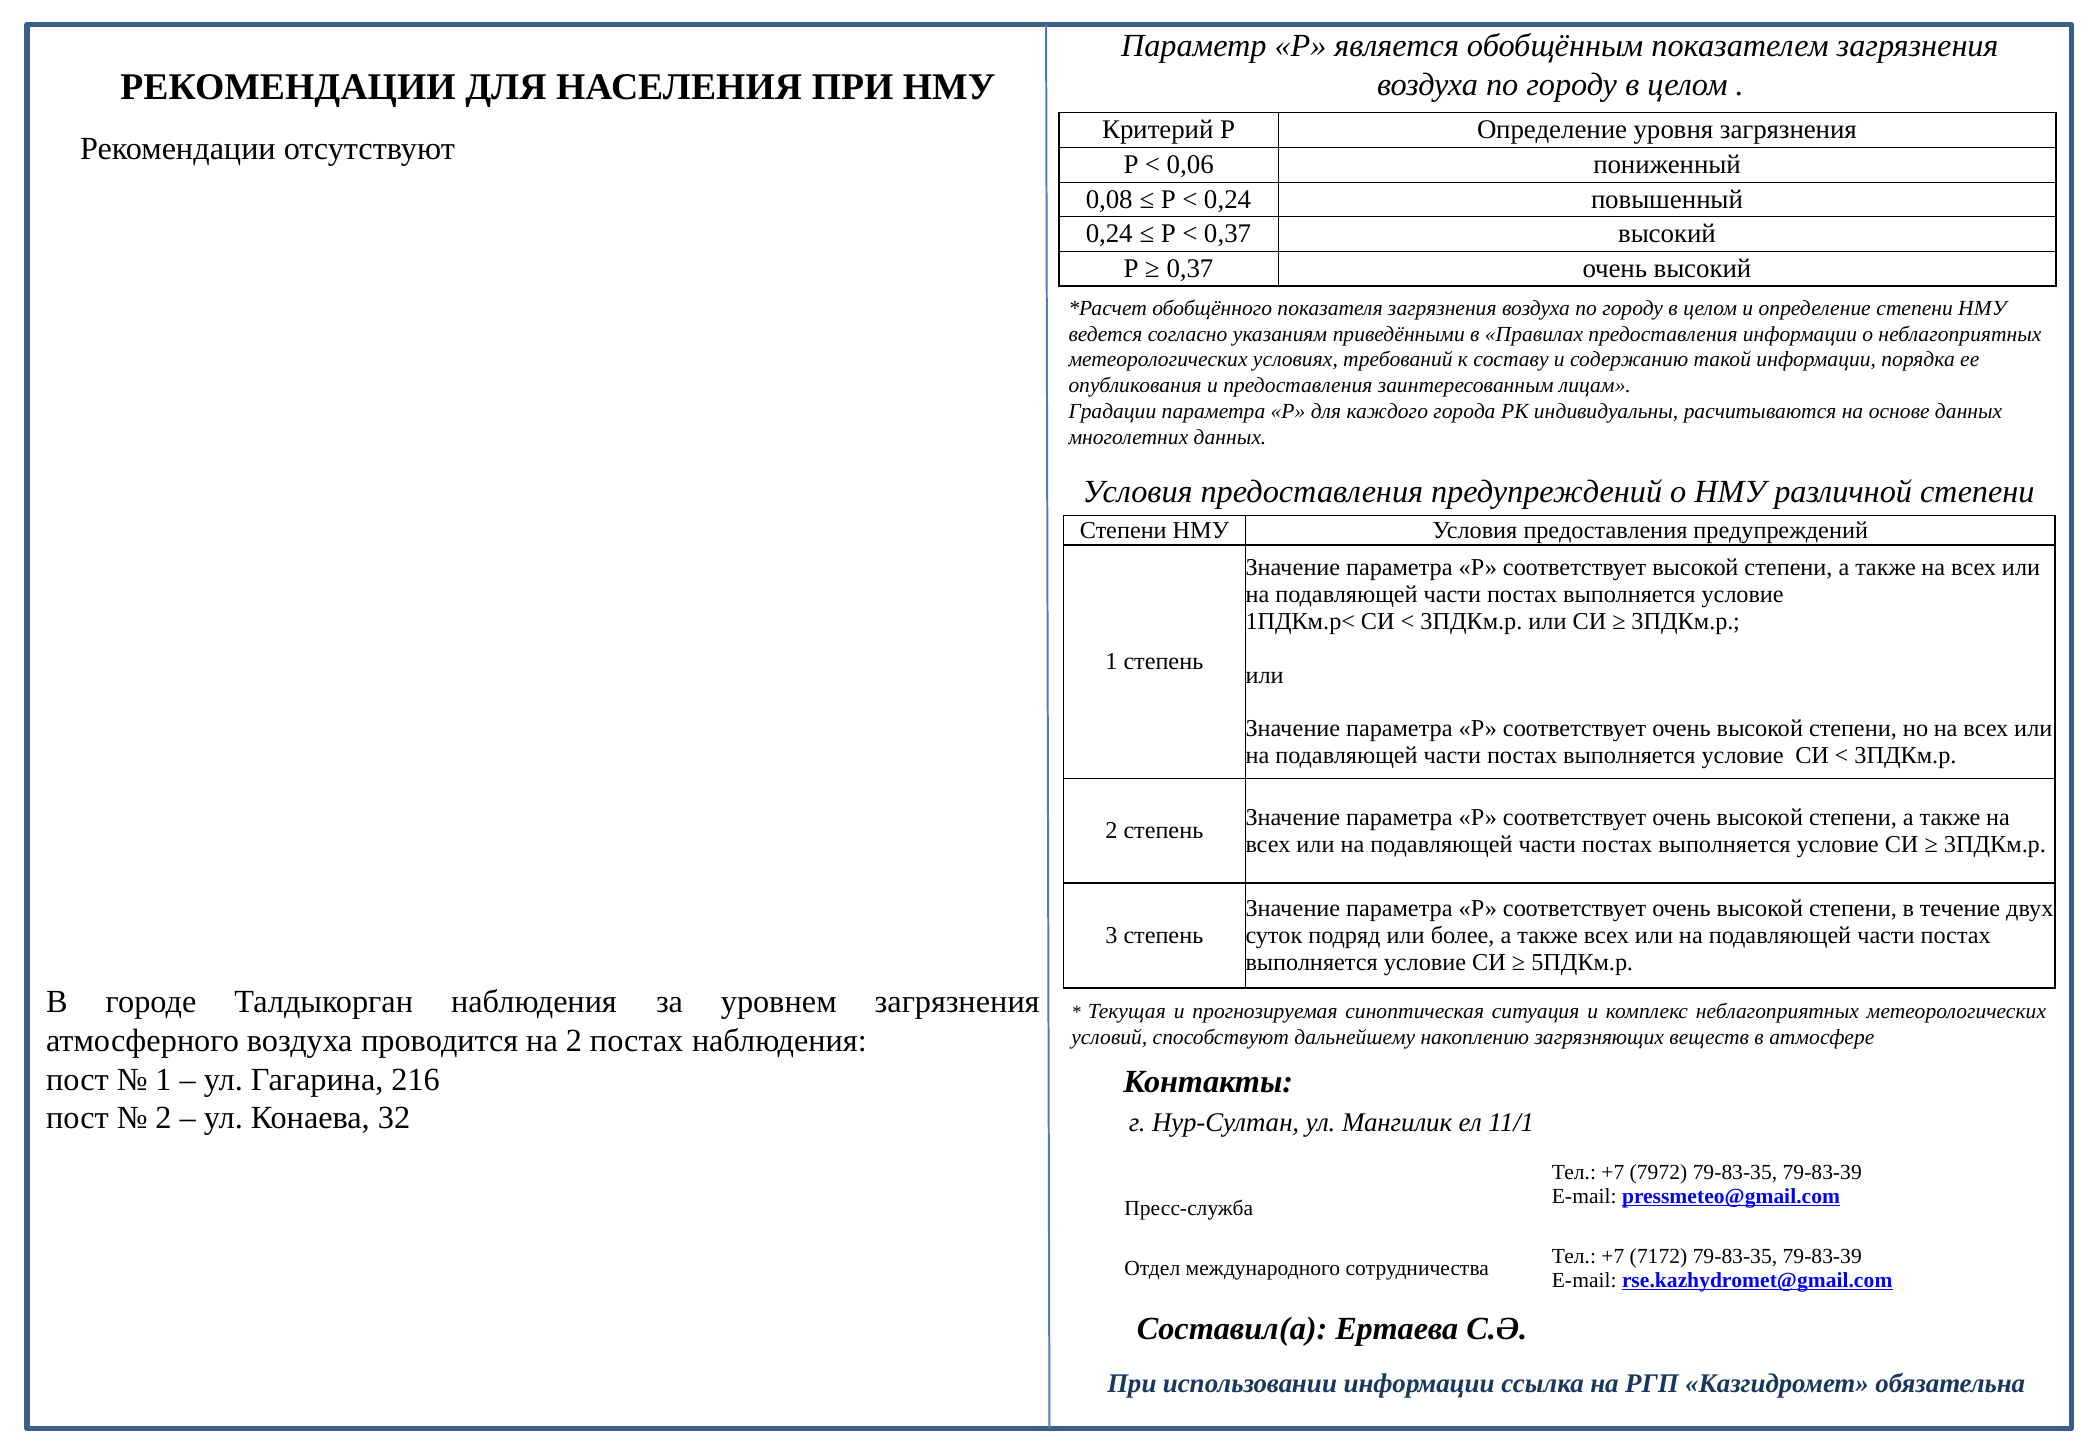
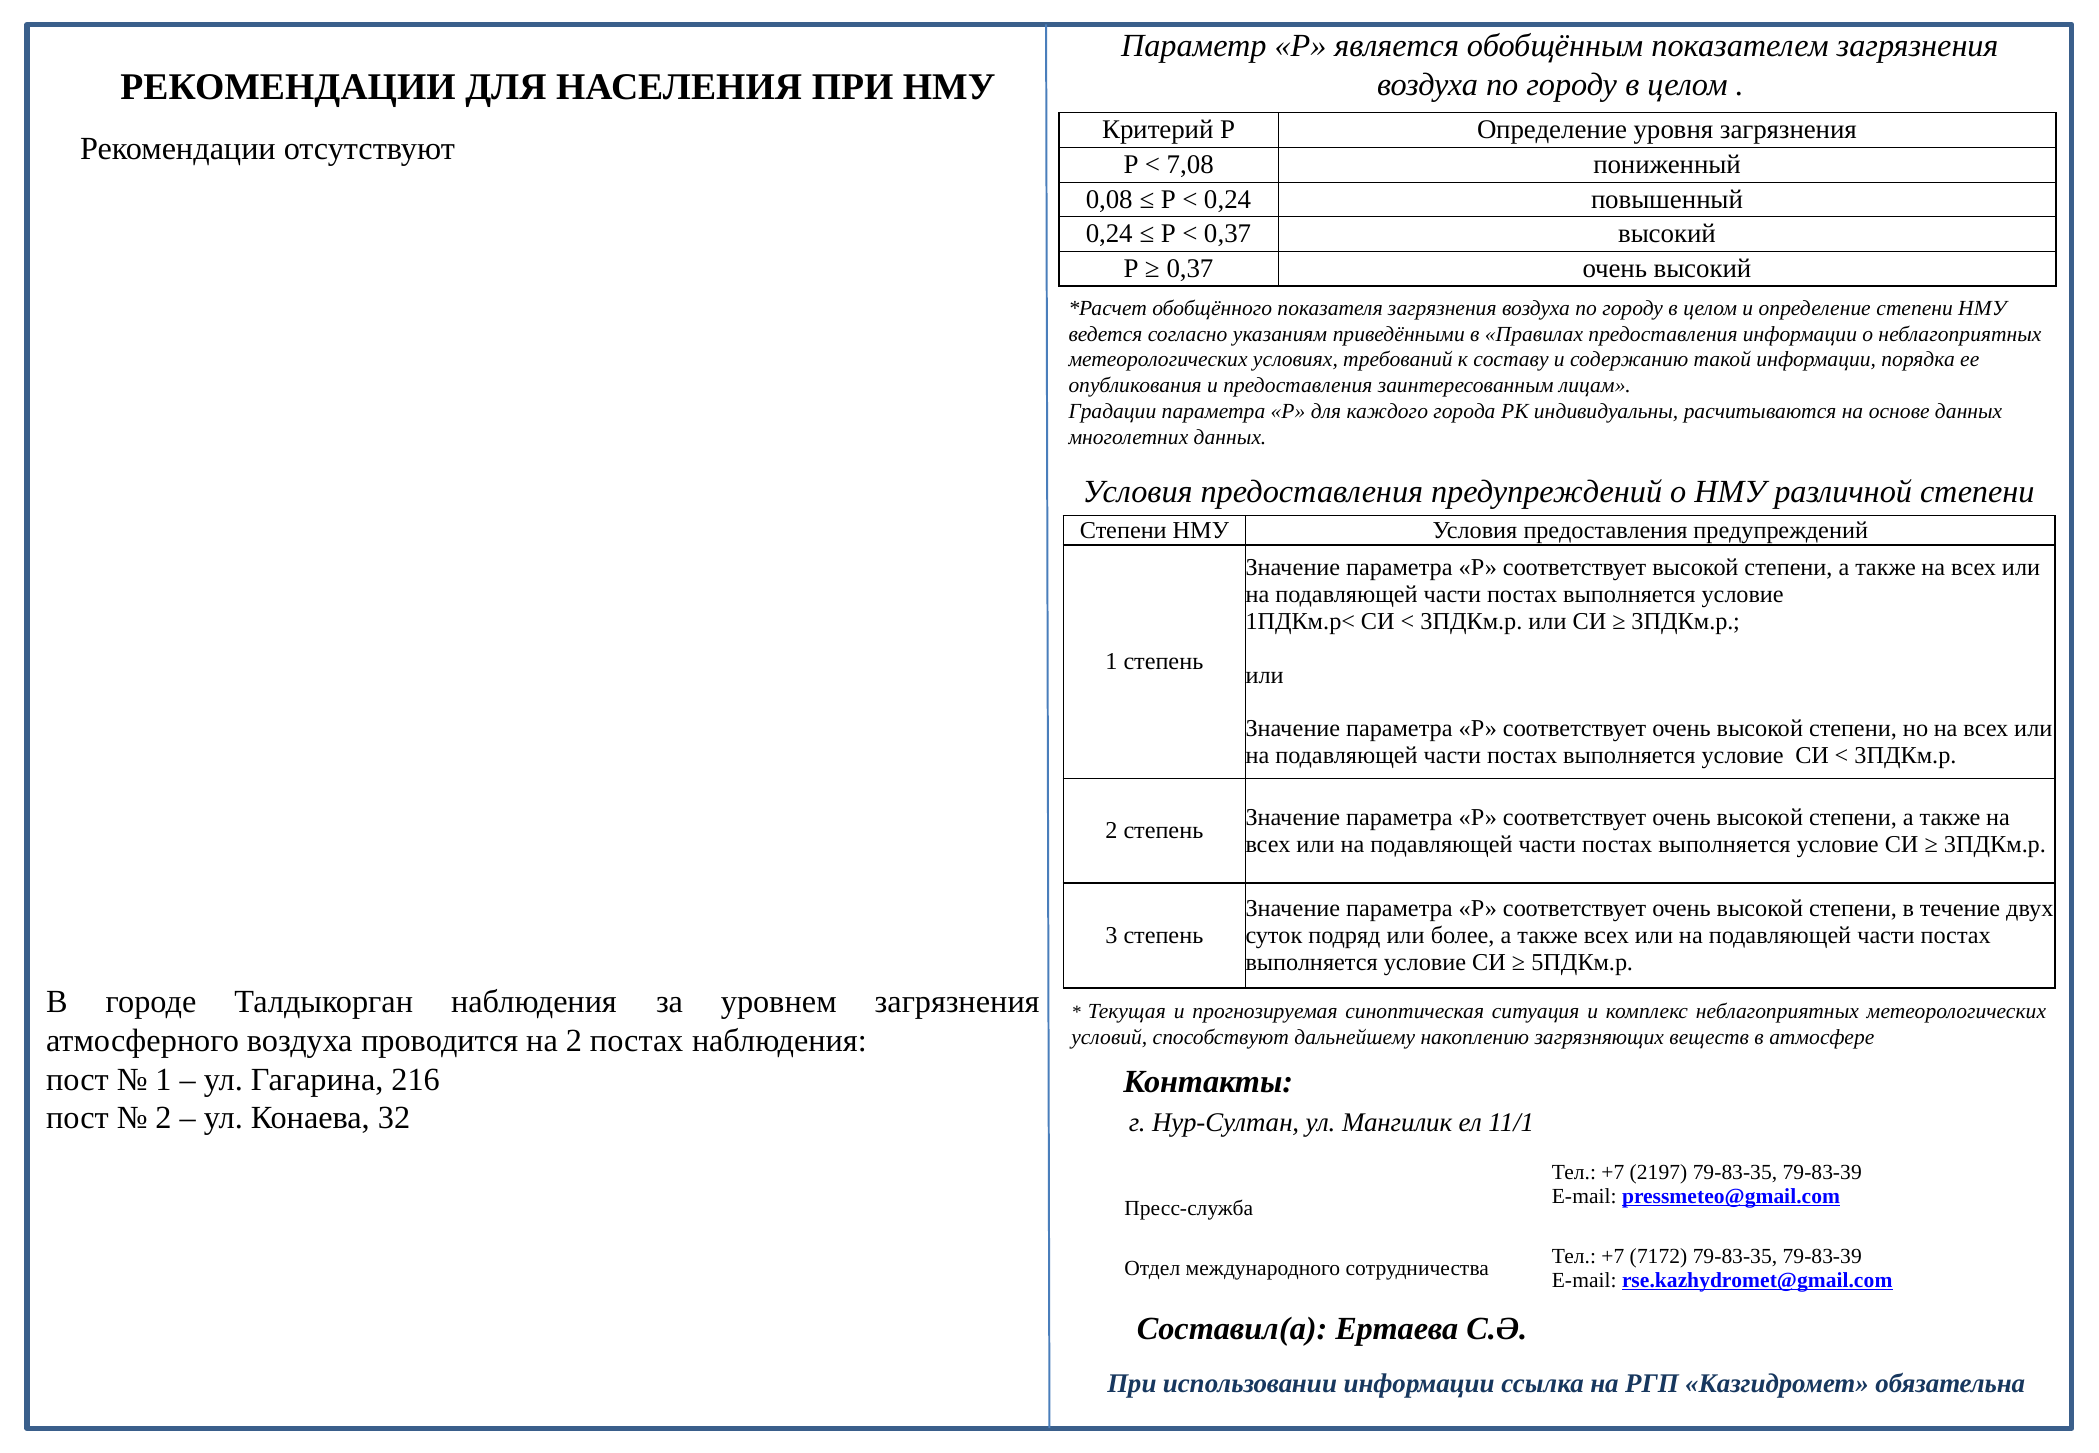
0,06: 0,06 -> 7,08
7972: 7972 -> 2197
